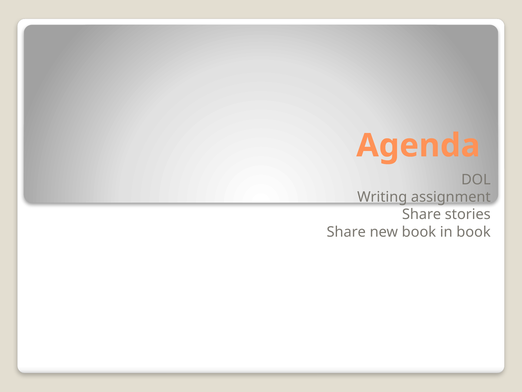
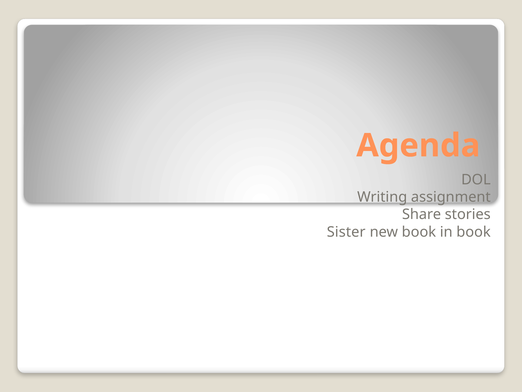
Share at (346, 232): Share -> Sister
